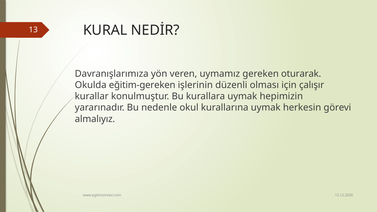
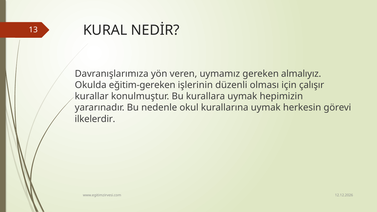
oturarak: oturarak -> almalıyız
almalıyız: almalıyız -> ilkelerdir
